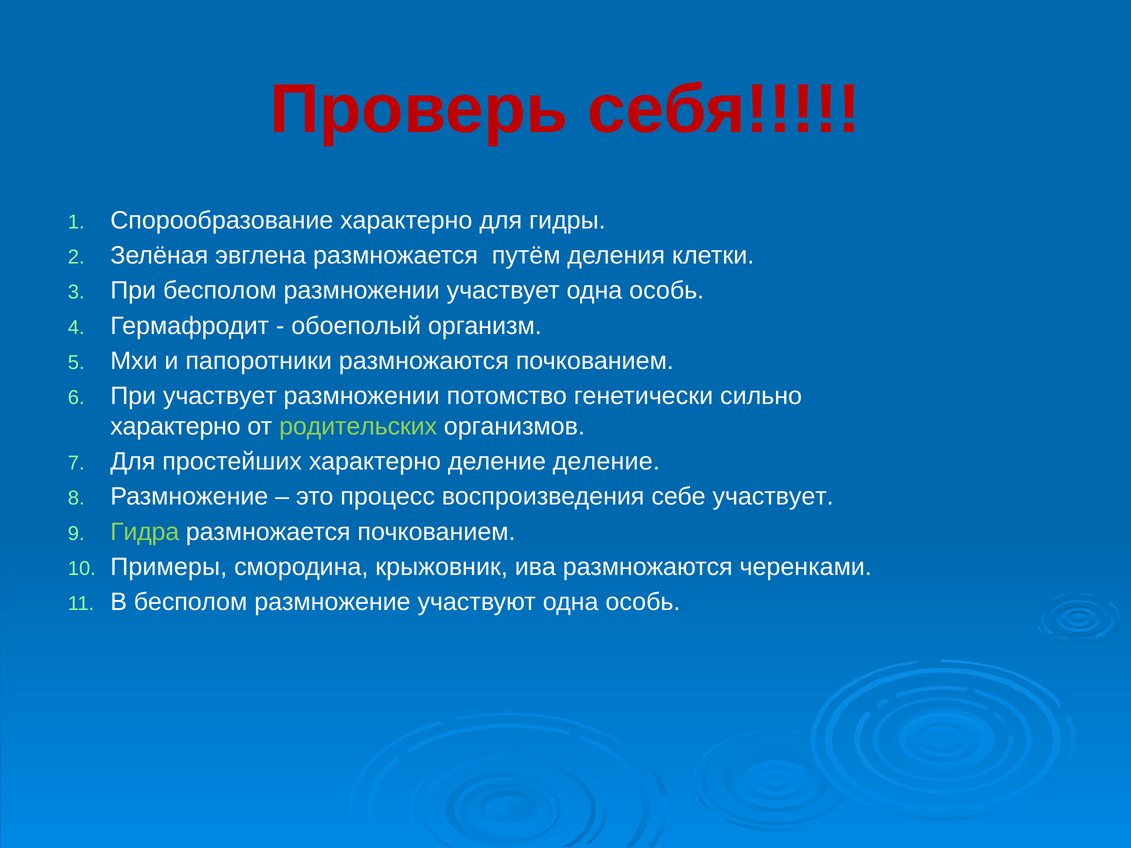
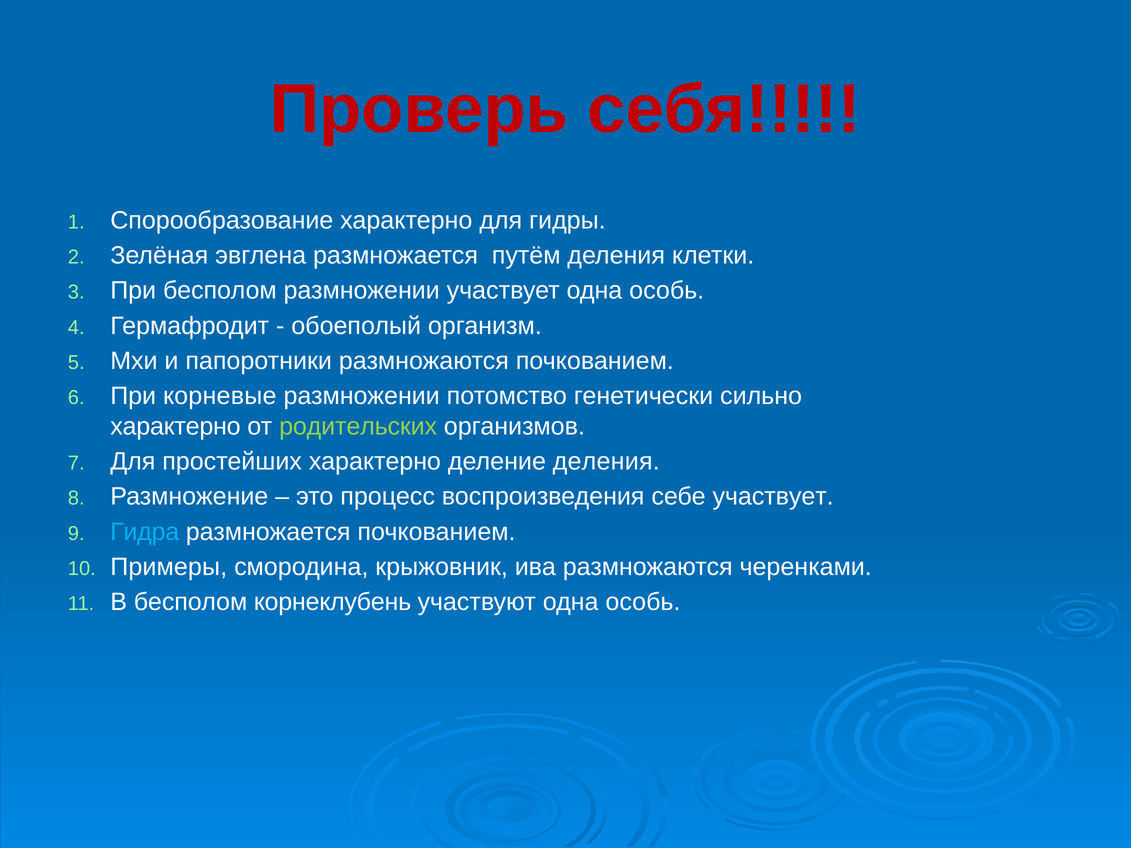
При участвует: участвует -> корневые
деление деление: деление -> деления
Гидра colour: light green -> light blue
бесполом размножение: размножение -> корнеклубень
